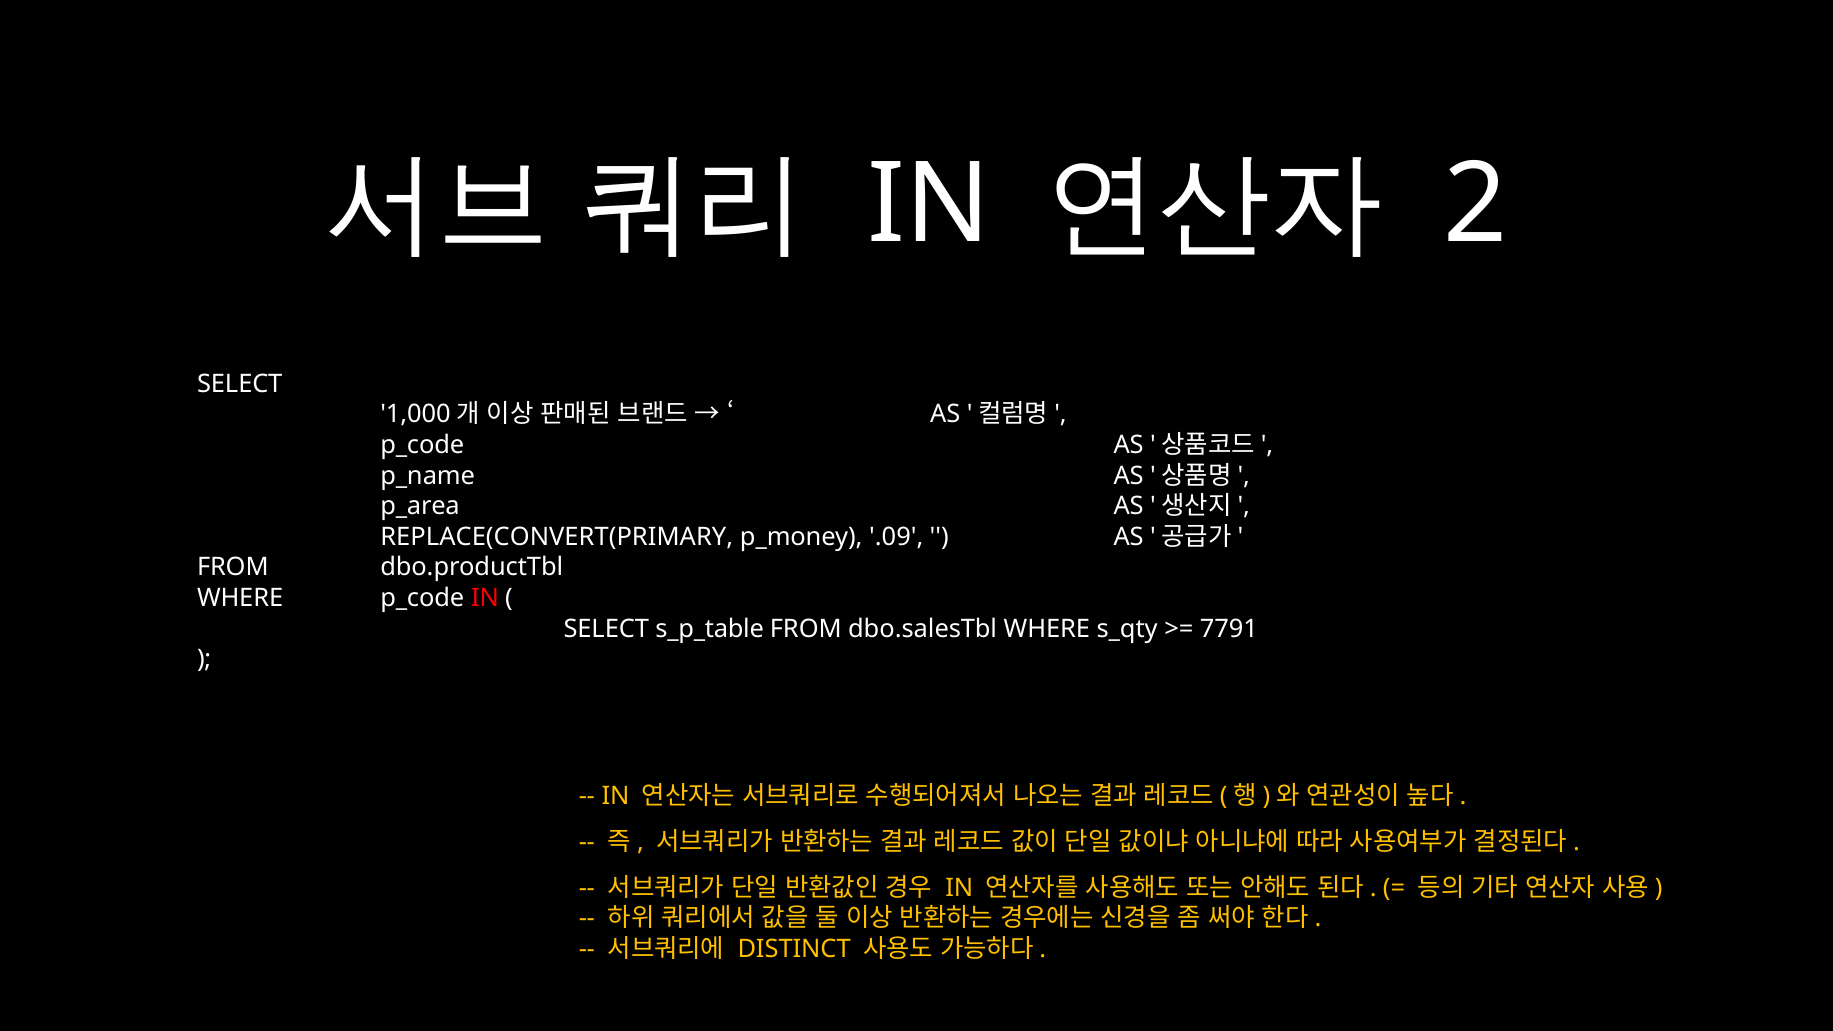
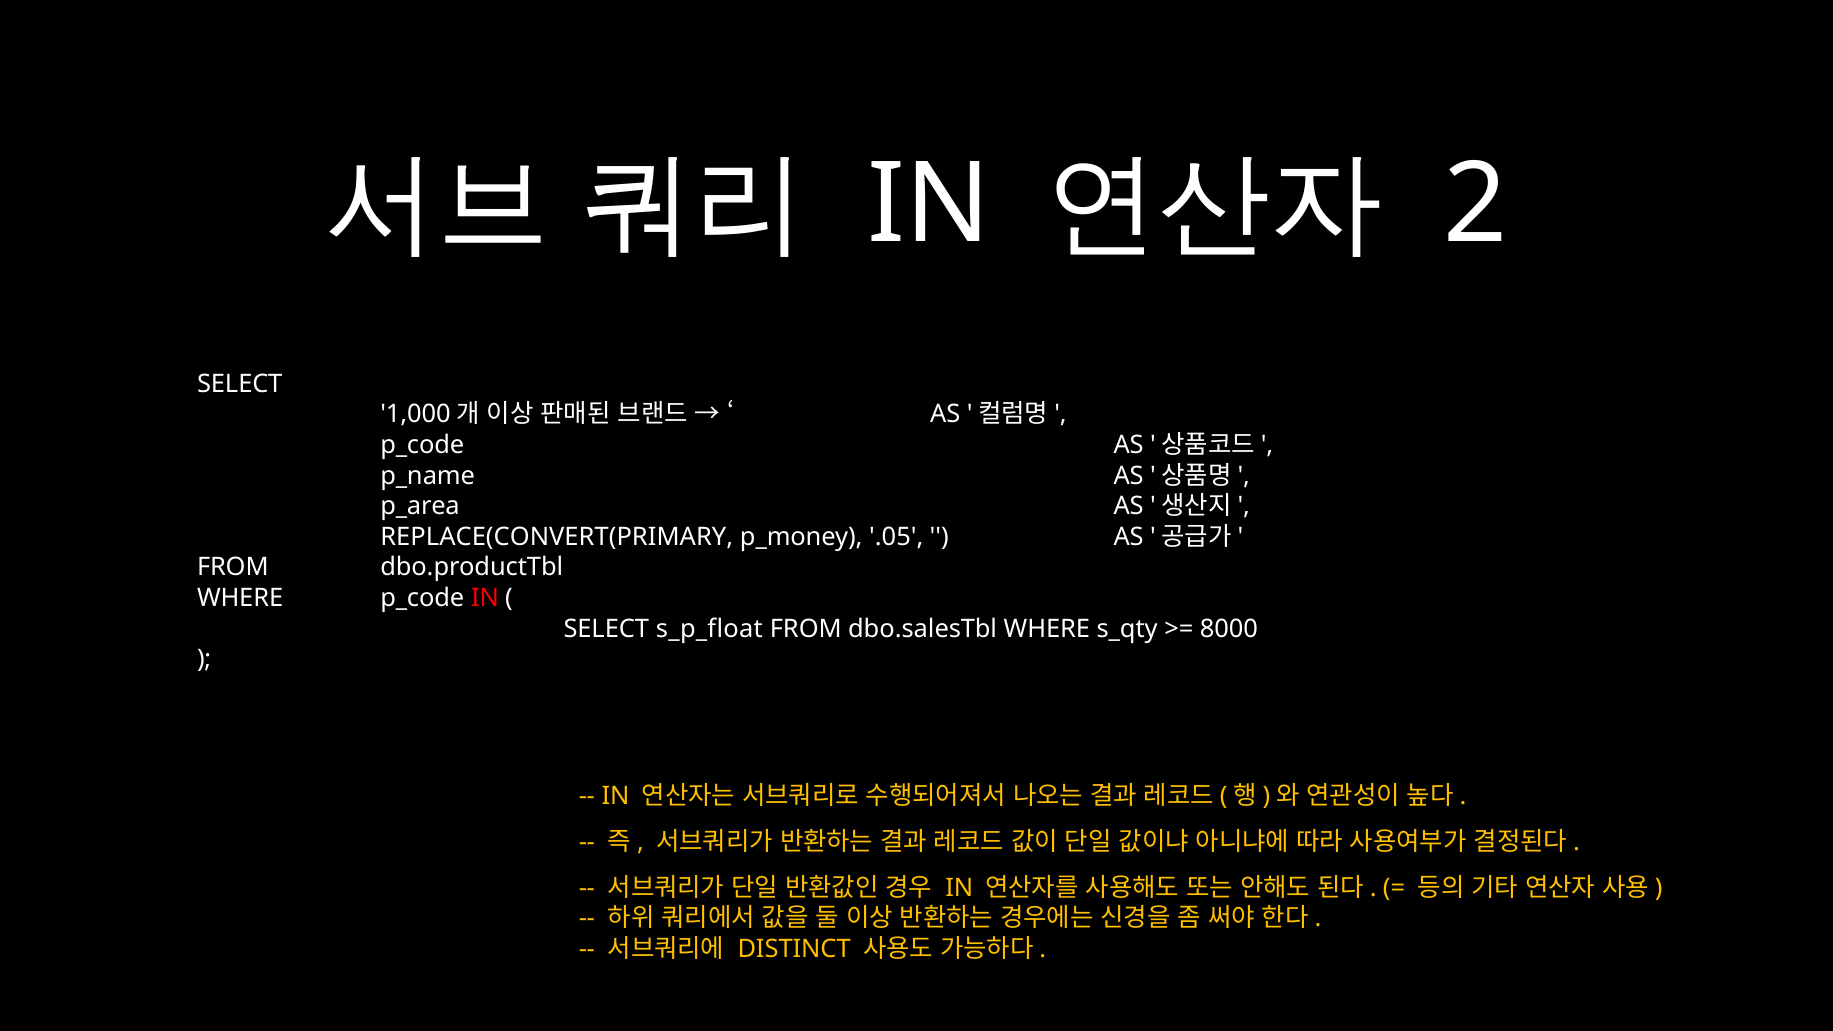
.09: .09 -> .05
s_p_table: s_p_table -> s_p_float
7791: 7791 -> 8000
